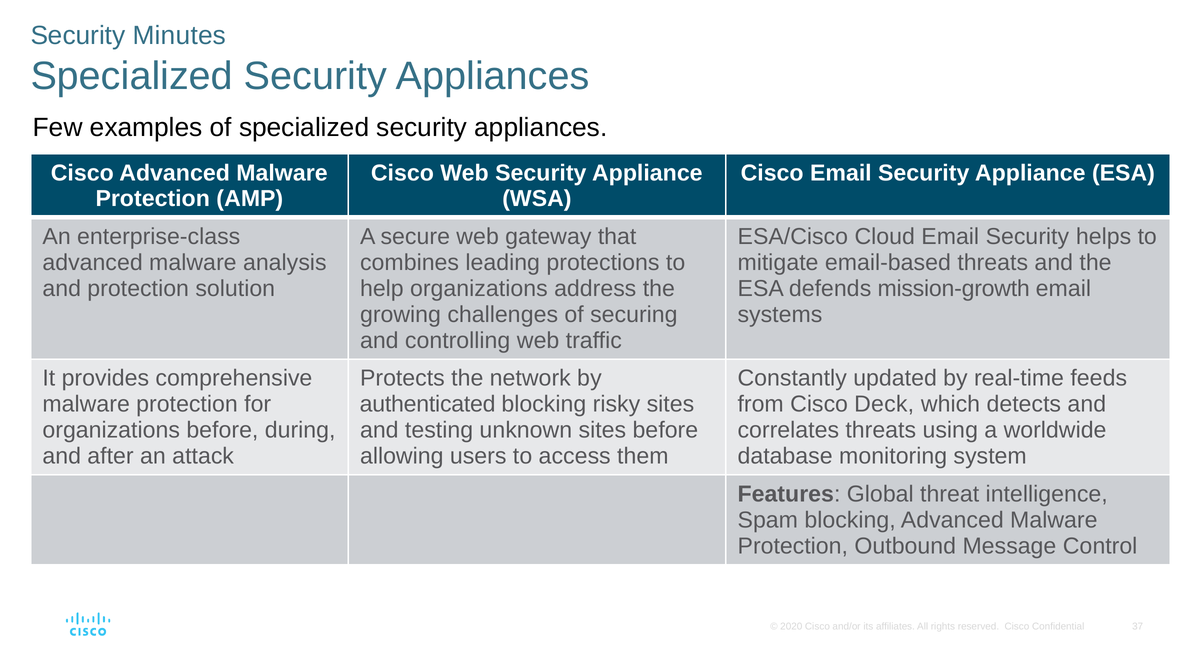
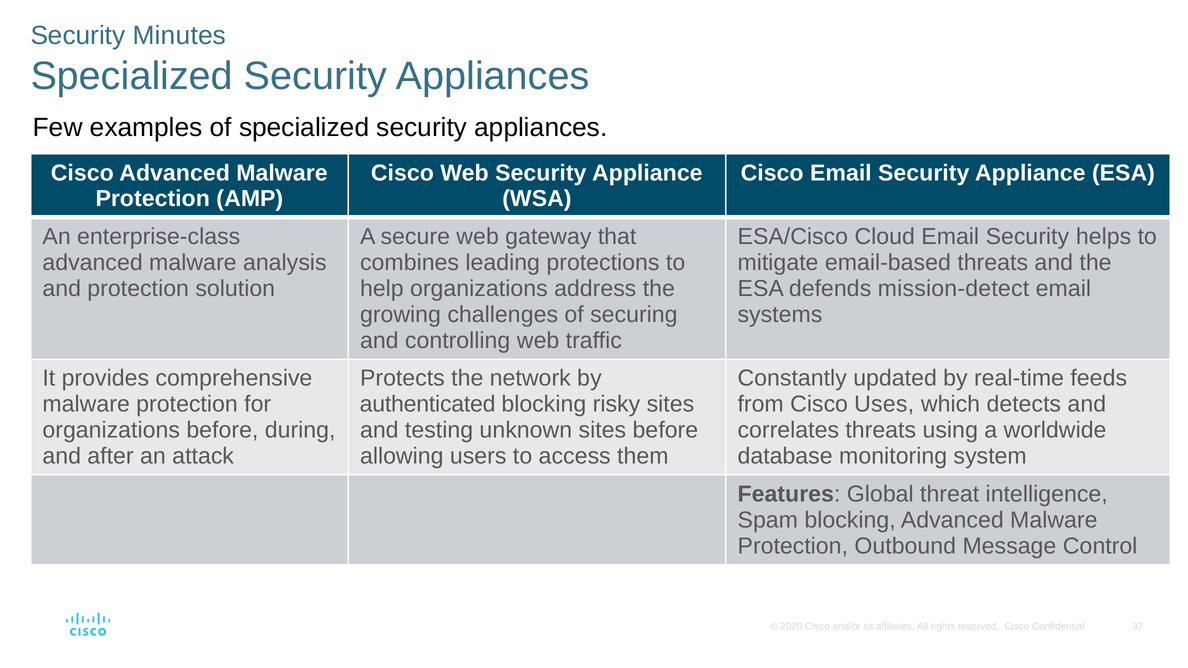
mission-growth: mission-growth -> mission-detect
Deck: Deck -> Uses
